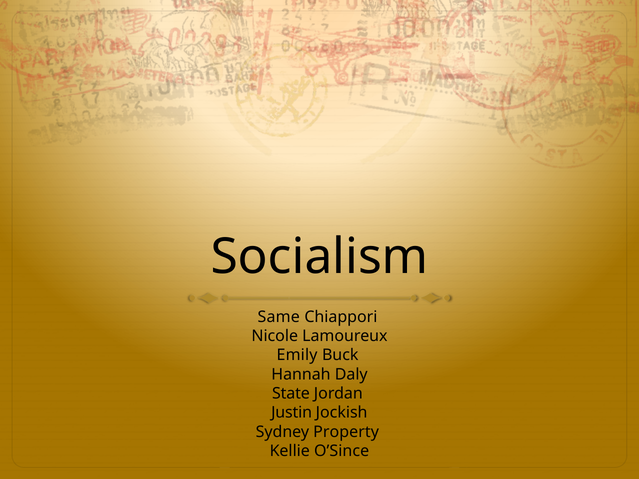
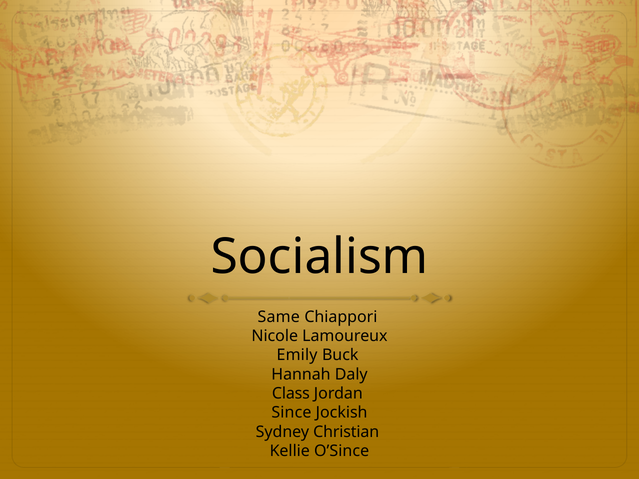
State: State -> Class
Justin: Justin -> Since
Property: Property -> Christian
